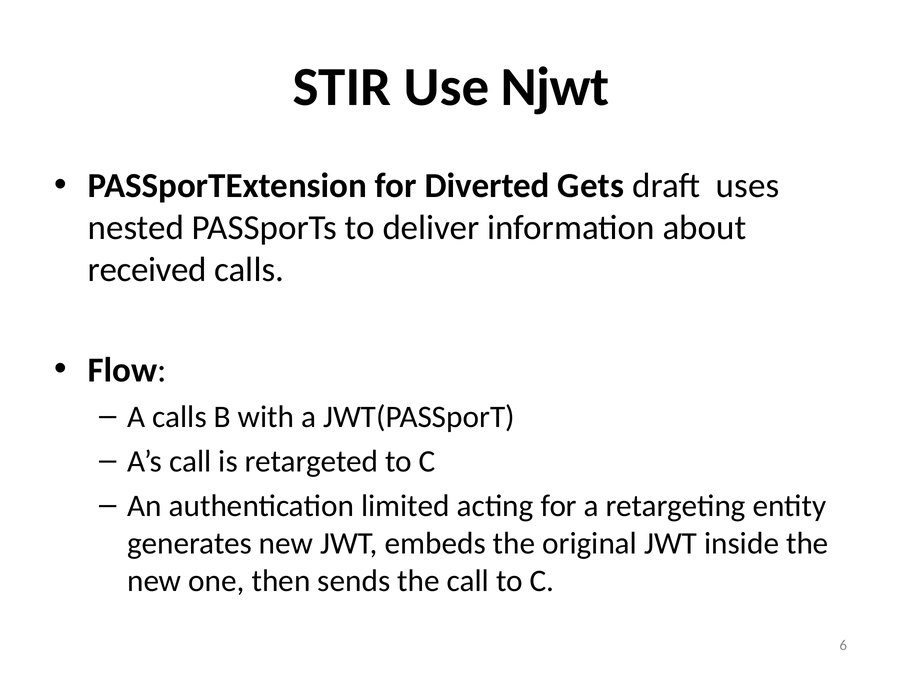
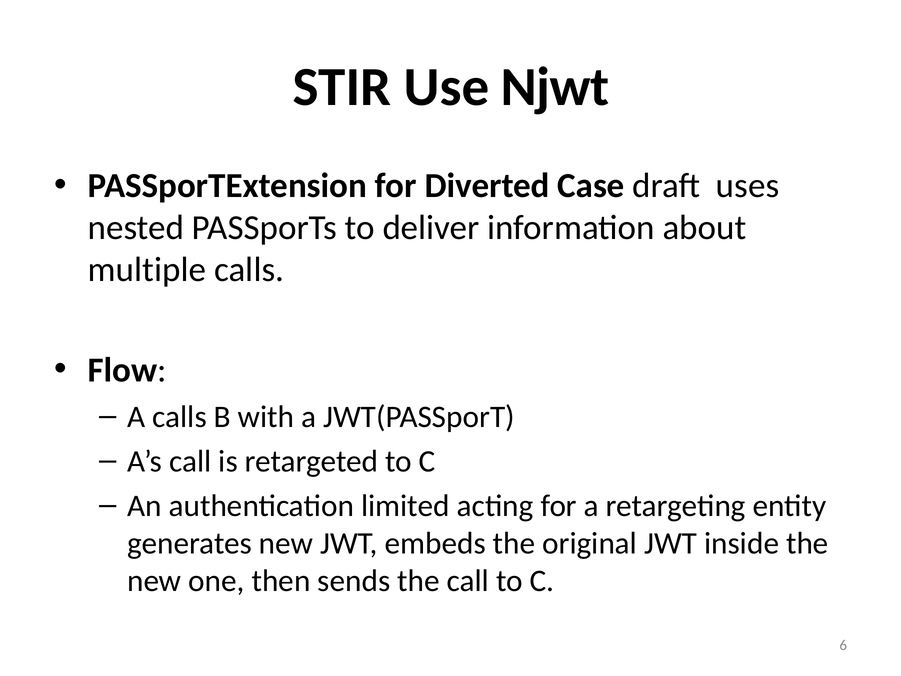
Gets: Gets -> Case
received: received -> multiple
